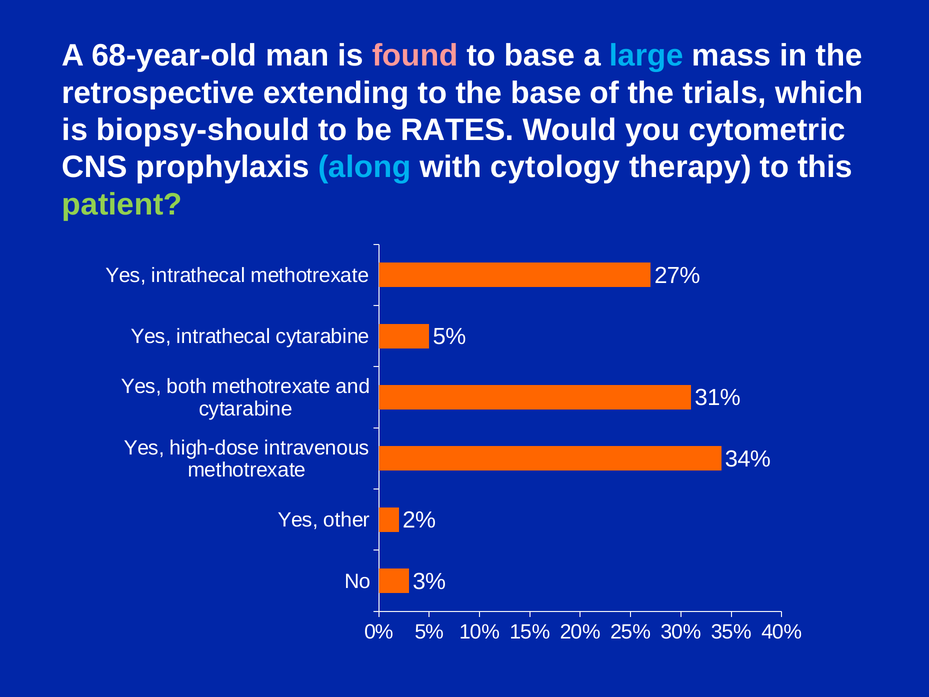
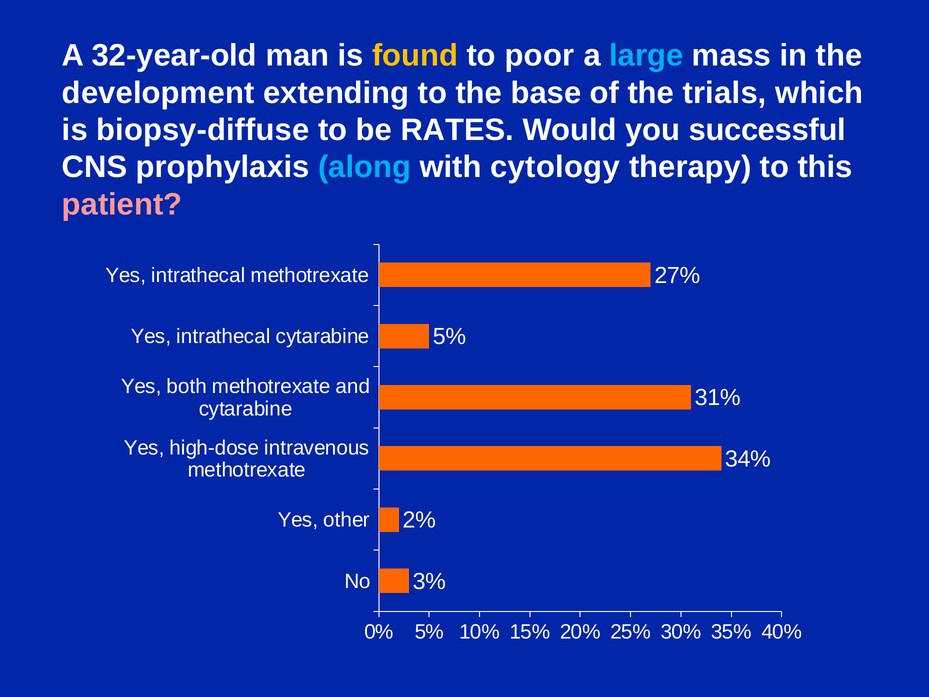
68-year-old: 68-year-old -> 32-year-old
found colour: pink -> yellow
to base: base -> poor
retrospective: retrospective -> development
biopsy-should: biopsy-should -> biopsy-diffuse
cytometric: cytometric -> successful
patient colour: light green -> pink
